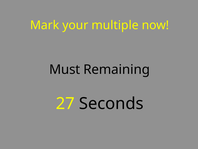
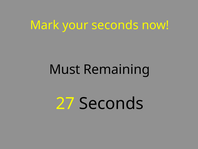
your multiple: multiple -> seconds
